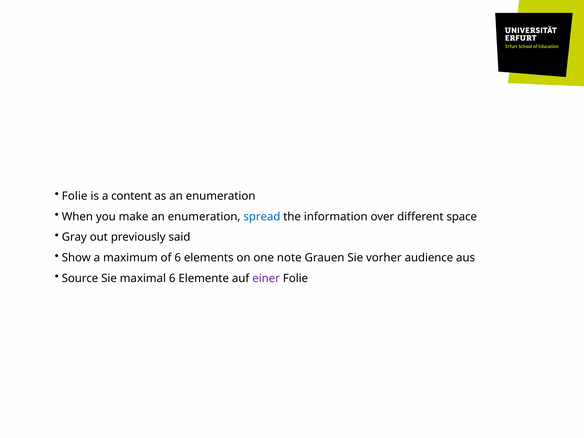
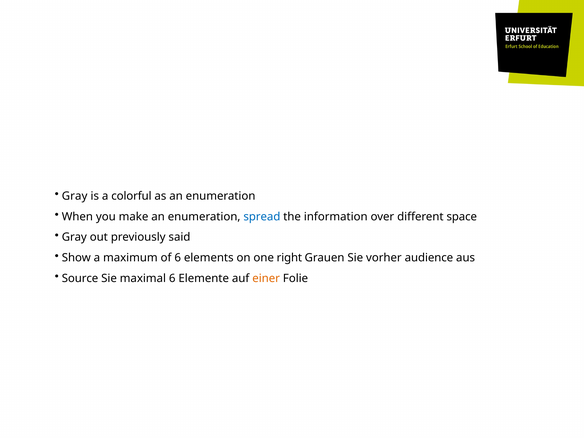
Folie at (75, 196): Folie -> Gray
content: content -> colorful
note: note -> right
einer colour: purple -> orange
